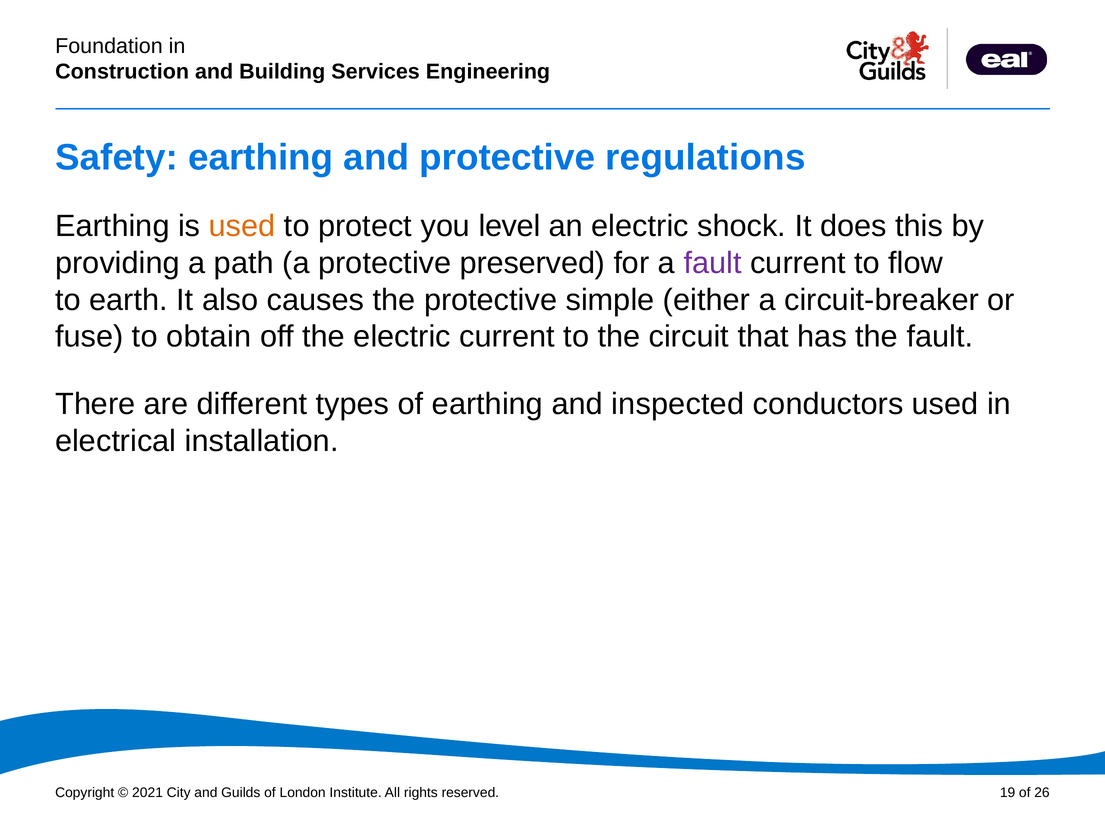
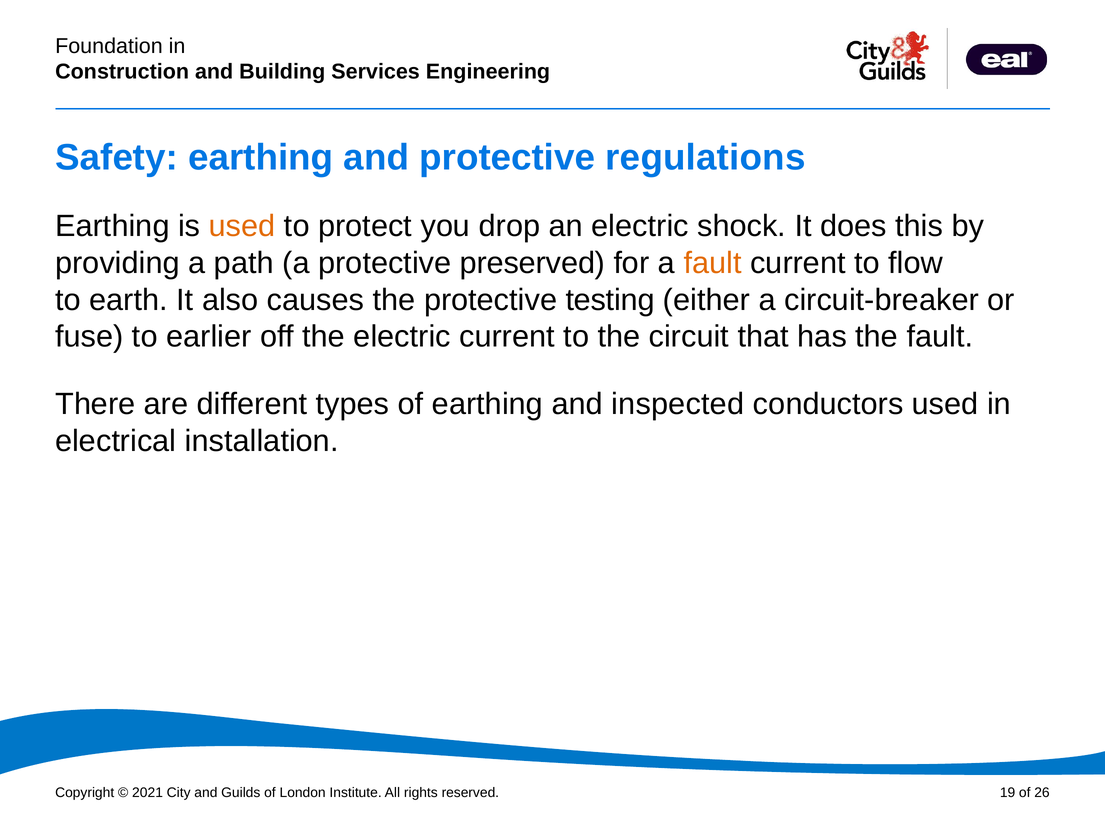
level: level -> drop
fault at (713, 263) colour: purple -> orange
simple: simple -> testing
obtain: obtain -> earlier
